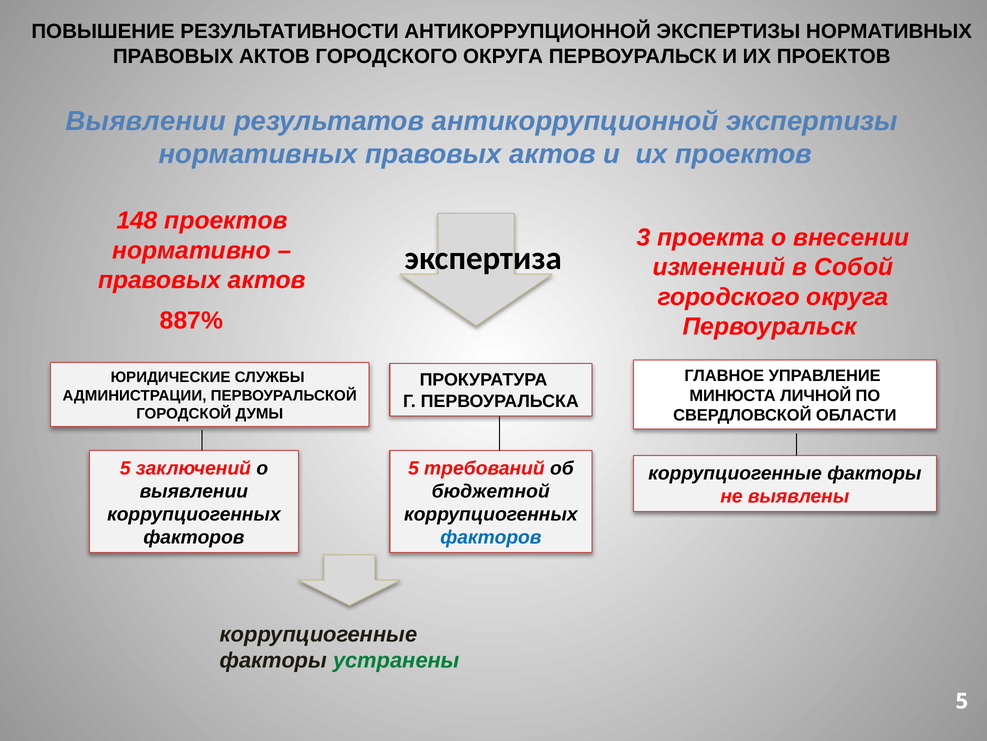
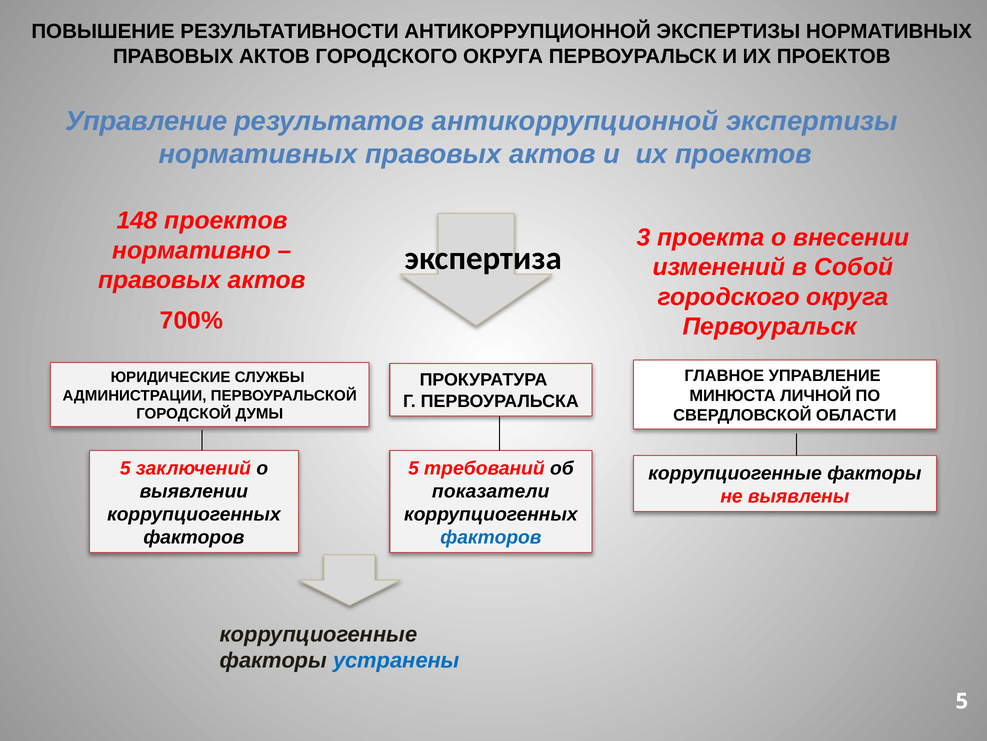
Выявлении at (146, 121): Выявлении -> Управление
887%: 887% -> 700%
бюджетной: бюджетной -> показатели
устранены colour: green -> blue
